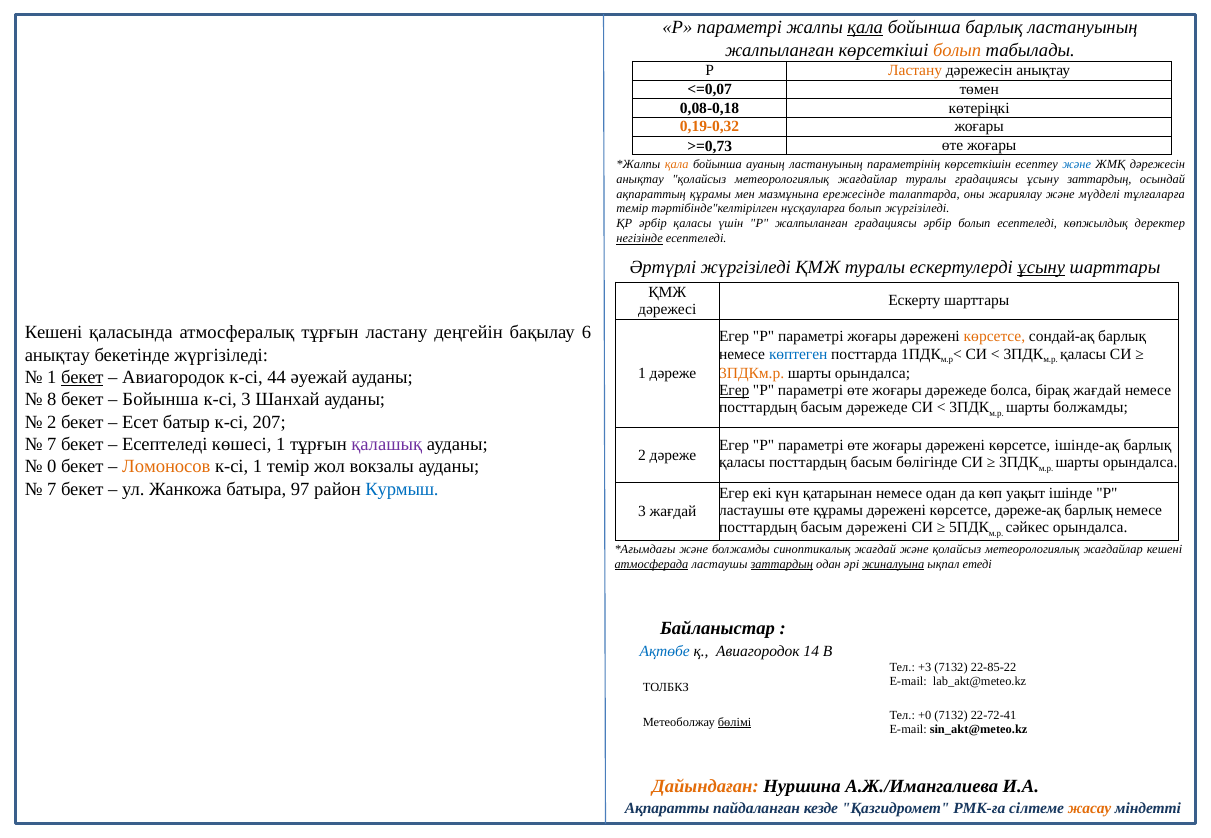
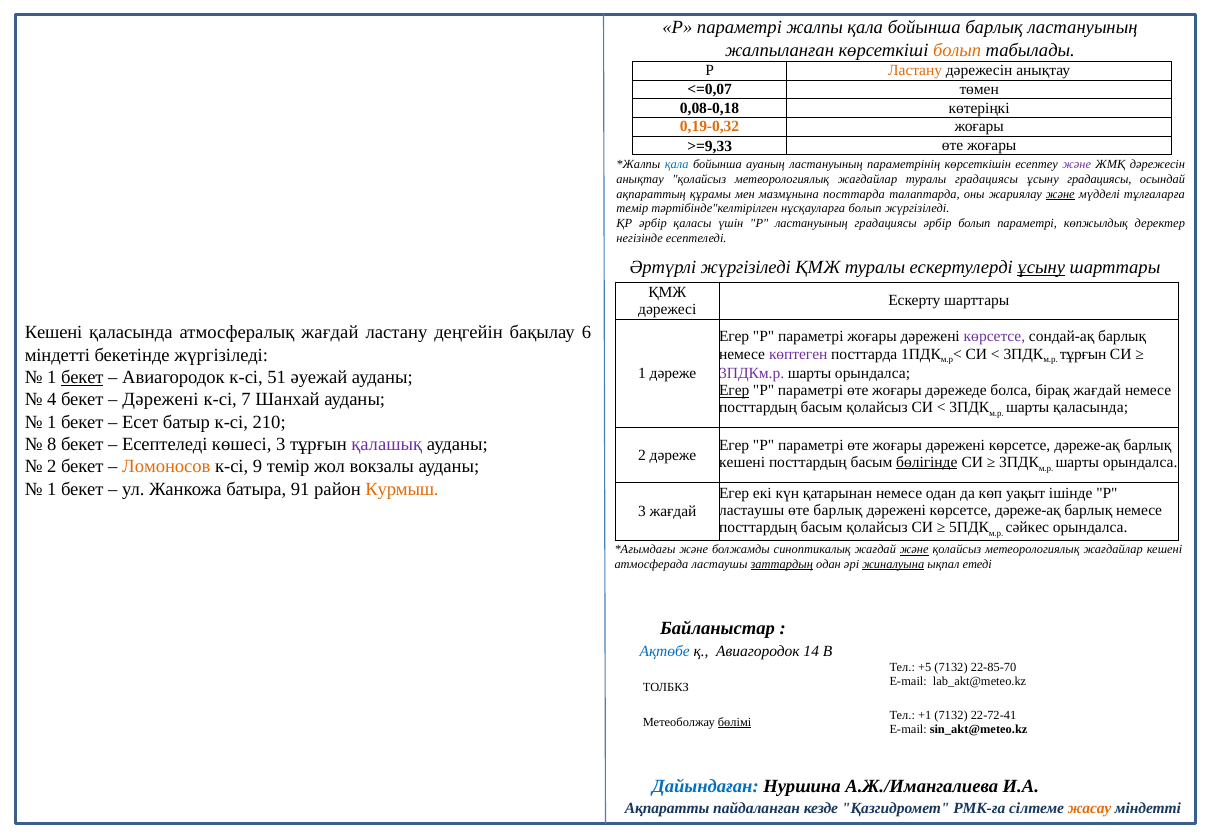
қала at (865, 28) underline: present -> none
>=0,73: >=0,73 -> >=9,33
қала at (677, 164) colour: orange -> blue
және at (1077, 164) colour: blue -> purple
ұсыну заттардың: заттардың -> градациясы
мазмұнына ережесінде: ережесінде -> посттарда
және at (1060, 194) underline: none -> present
Р жалпыланған: жалпыланған -> ластануының
болып есептеледі: есептеледі -> параметрі
негізінде underline: present -> none
атмосфералық тұрғын: тұрғын -> жағдай
көрсетсе at (994, 337) colour: orange -> purple
анықтау at (57, 355): анықтау -> міндетті
көптеген colour: blue -> purple
қаласы at (1083, 354): қаласы -> тұрғын
3ПДКм.р colour: orange -> purple
44: 44 -> 51
8: 8 -> 4
Бойынша at (160, 400): Бойынша -> Дәрежені
к-сі 3: 3 -> 7
дәрежеде at (877, 408): дәрежеде -> қолайсыз
шарты болжамды: болжамды -> қаласында
2 at (52, 422): 2 -> 1
207: 207 -> 210
7 at (52, 445): 7 -> 8
көшесі 1: 1 -> 3
жоғары дәрежені көрсетсе ішінде-ақ: ішінде-ақ -> дәреже-ақ
қаласы at (742, 462): қаласы -> кешені
бөлігінде underline: none -> present
0 at (52, 467): 0 -> 2
к-сі 1: 1 -> 9
7 at (52, 489): 7 -> 1
97: 97 -> 91
Курмыш colour: blue -> orange
өте құрамы: құрамы -> барлық
дәрежені at (877, 527): дәрежені -> қолайсыз
және at (914, 550) underline: none -> present
атмосферада underline: present -> none
+3: +3 -> +5
22-85-22: 22-85-22 -> 22-85-70
+0: +0 -> +1
Дайындаған colour: orange -> blue
